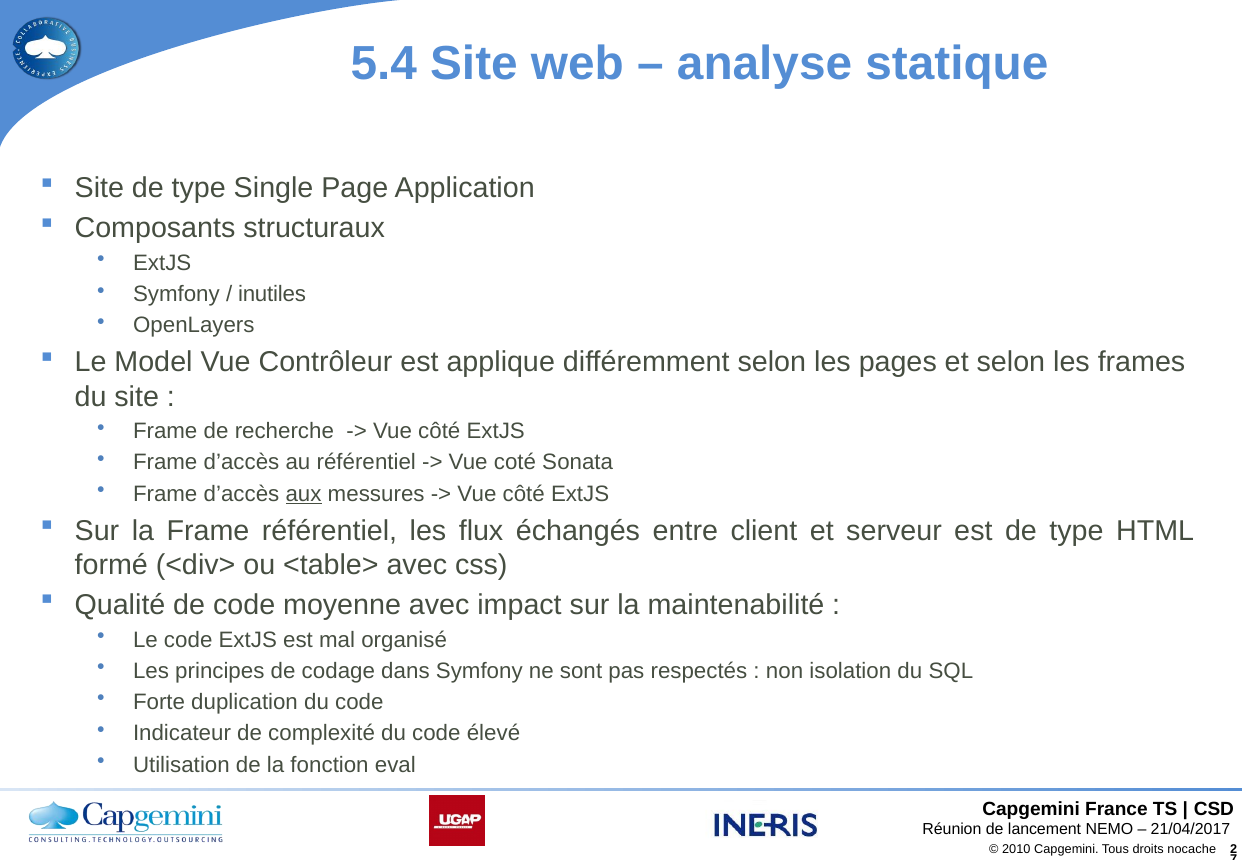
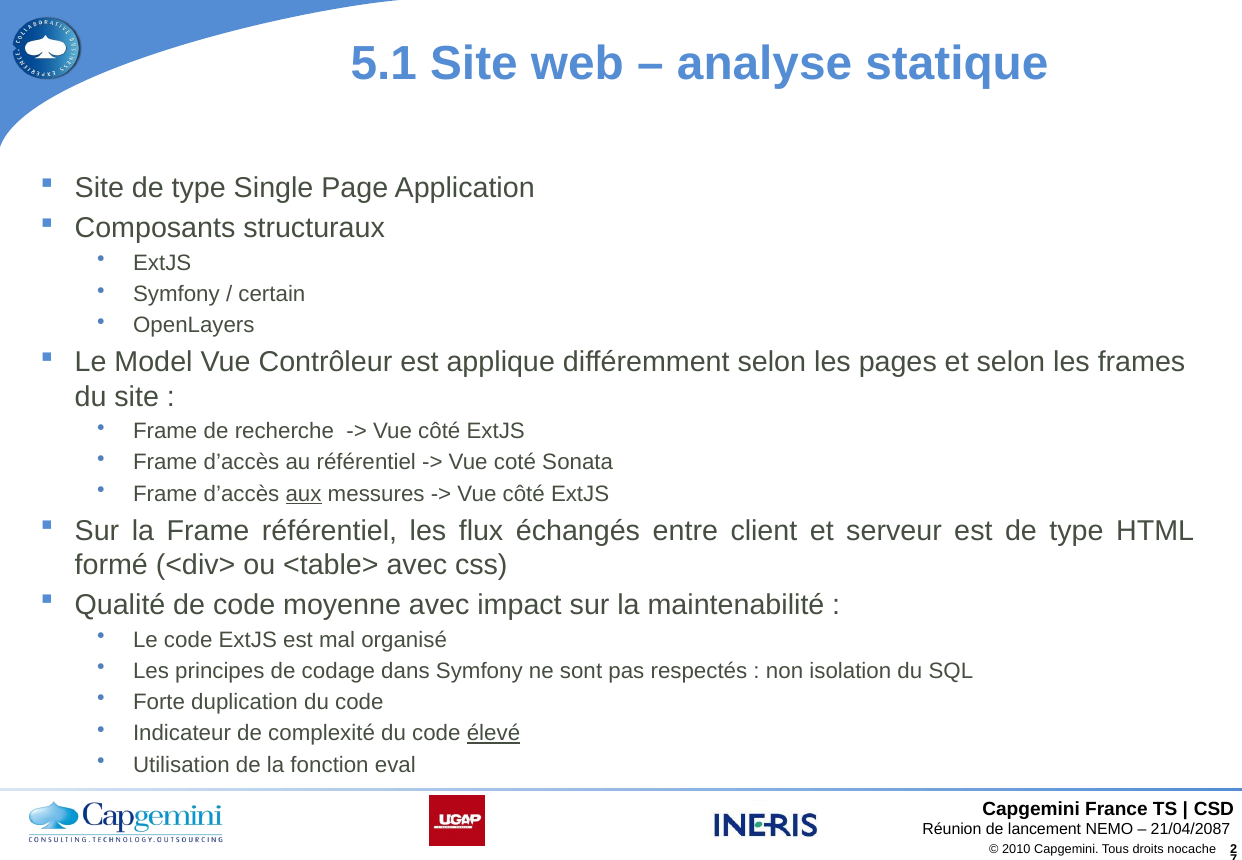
5.4: 5.4 -> 5.1
inutiles: inutiles -> certain
élevé underline: none -> present
21/04/2017: 21/04/2017 -> 21/04/2087
